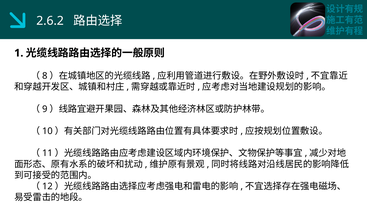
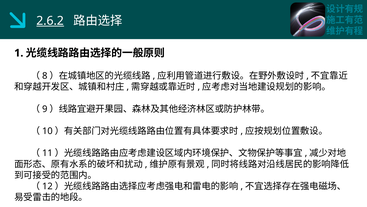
2.6.2 underline: none -> present
